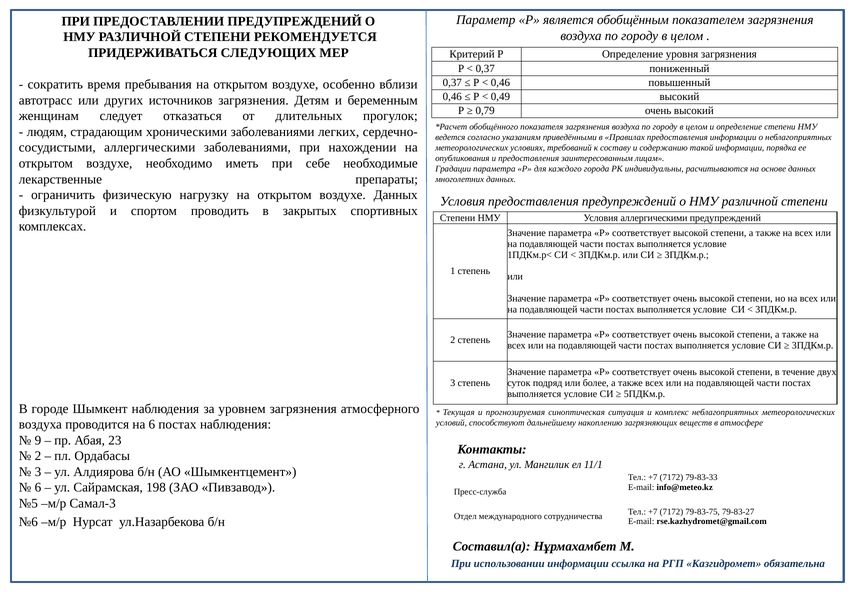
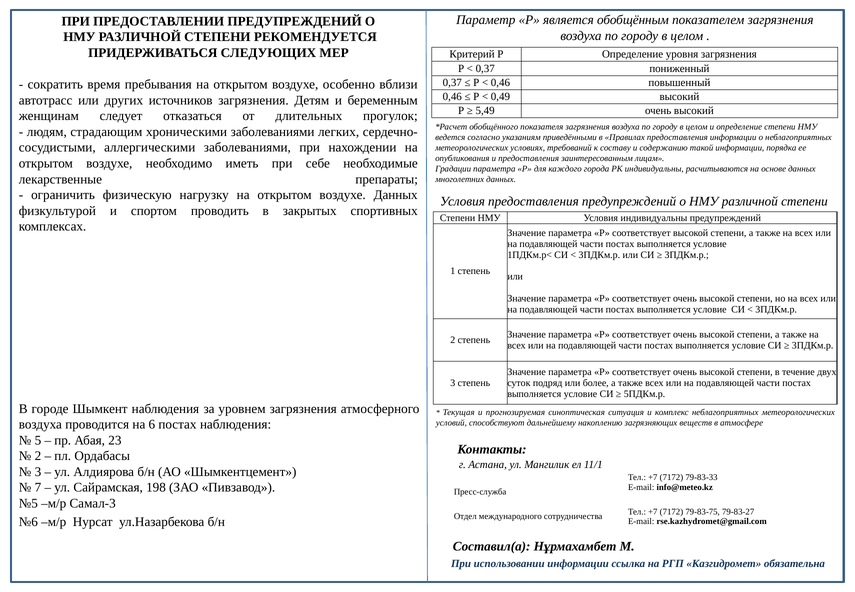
0,79: 0,79 -> 5,49
Условия аллергическими: аллергическими -> индивидуальны
9: 9 -> 5
6 at (38, 488): 6 -> 7
